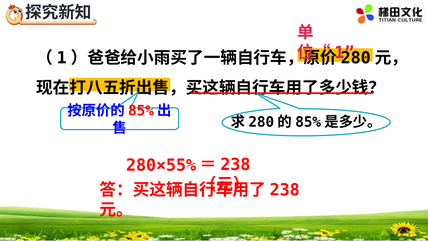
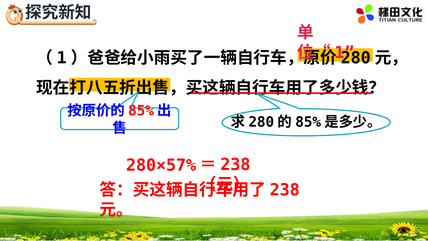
280×55%: 280×55% -> 280×57%
